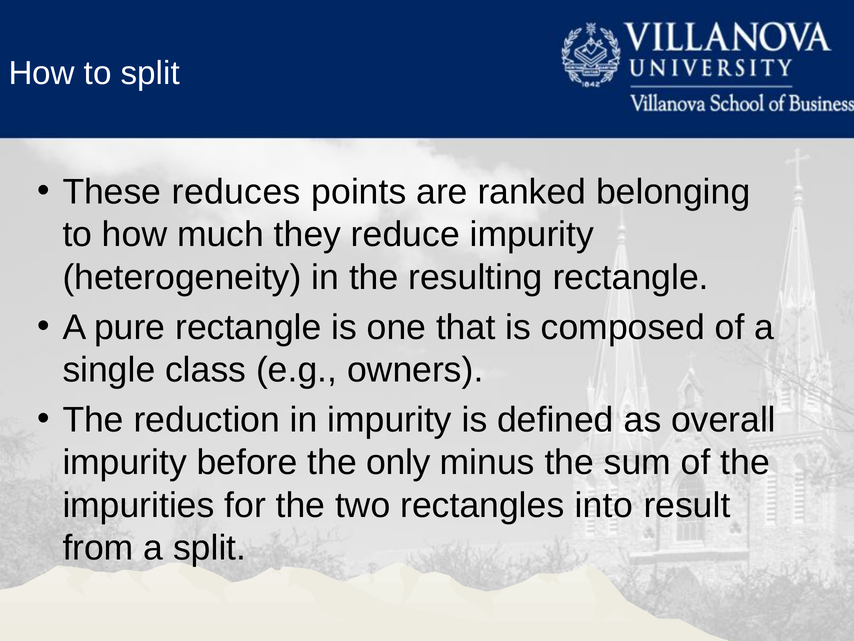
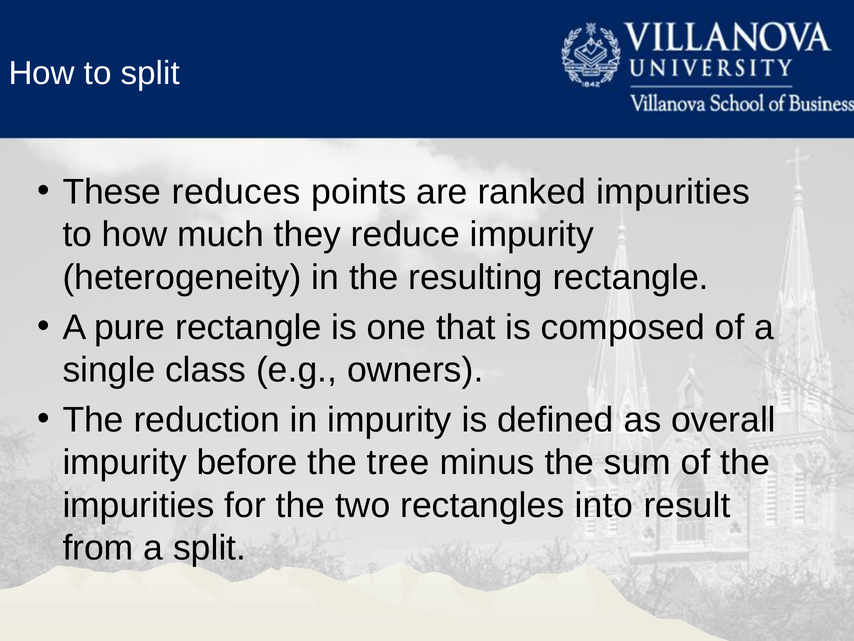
ranked belonging: belonging -> impurities
only: only -> tree
